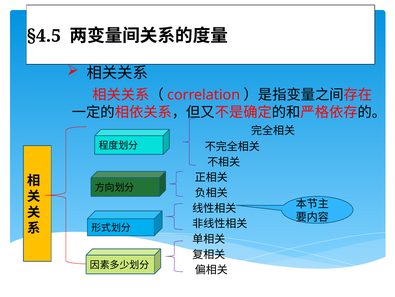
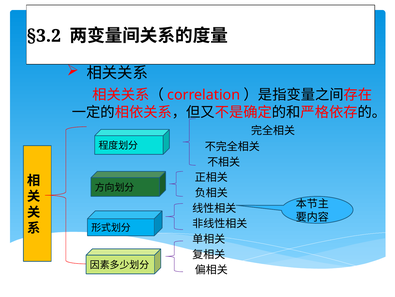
§4.5: §4.5 -> §3.2
